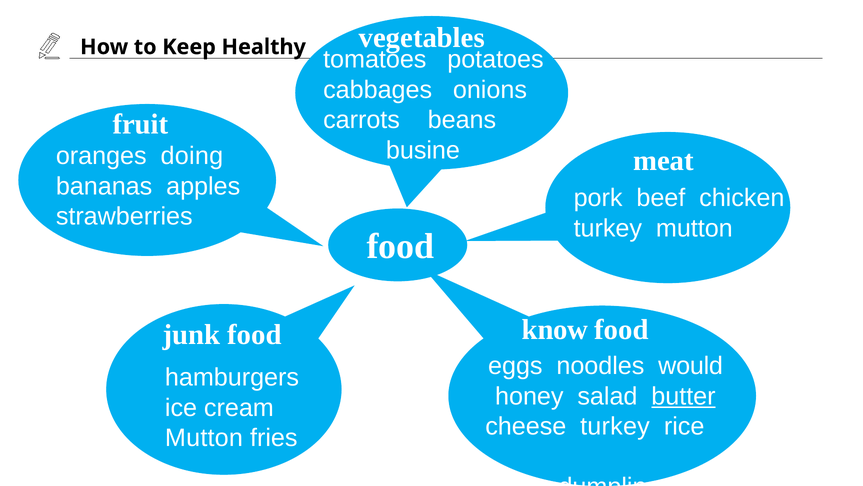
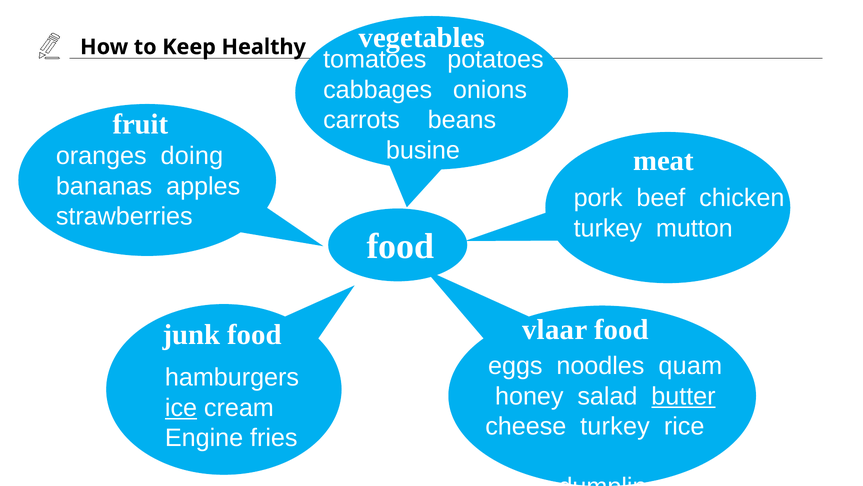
know: know -> vlaar
would: would -> quam
ice underline: none -> present
Mutton at (204, 438): Mutton -> Engine
